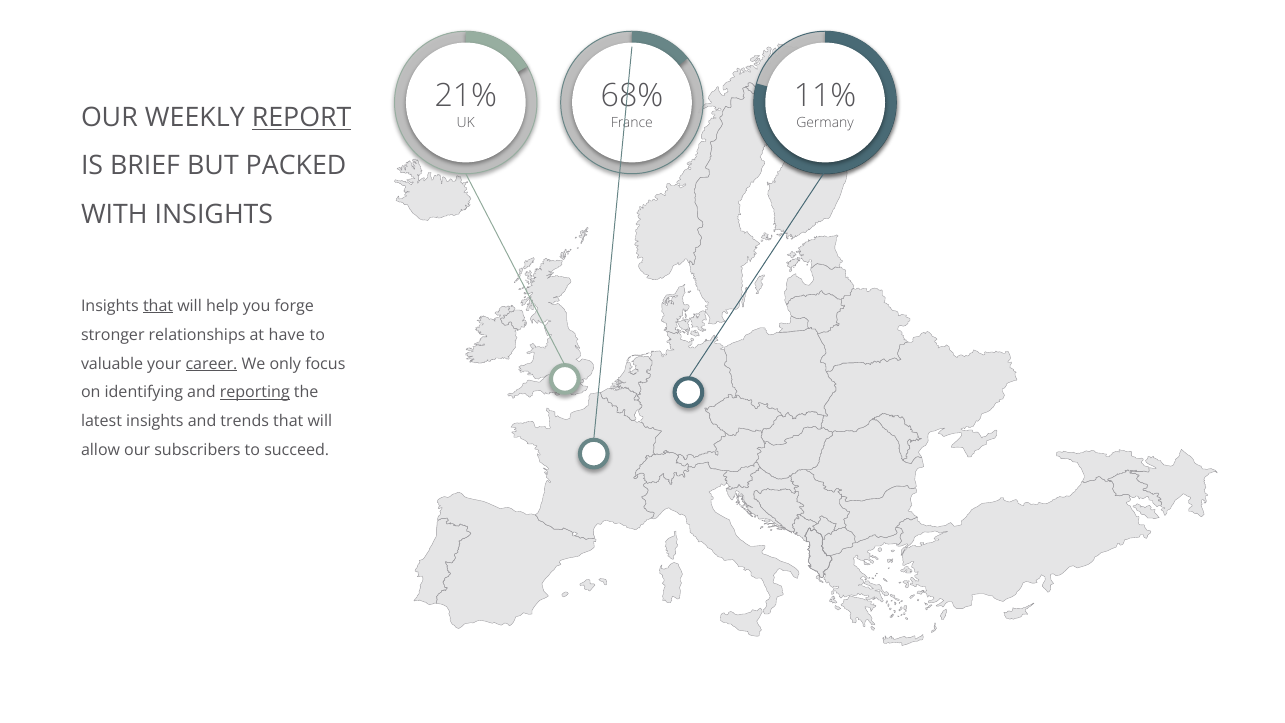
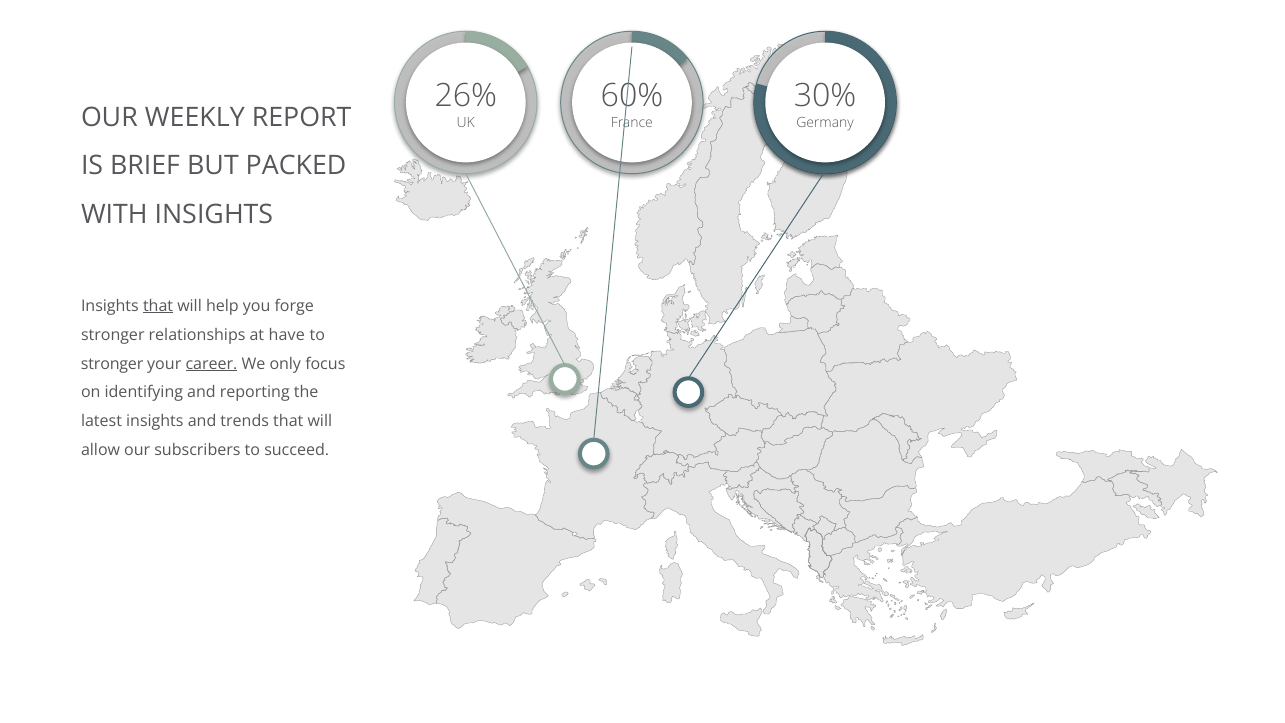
21%: 21% -> 26%
68%: 68% -> 60%
11%: 11% -> 30%
REPORT underline: present -> none
valuable at (112, 364): valuable -> stronger
reporting underline: present -> none
